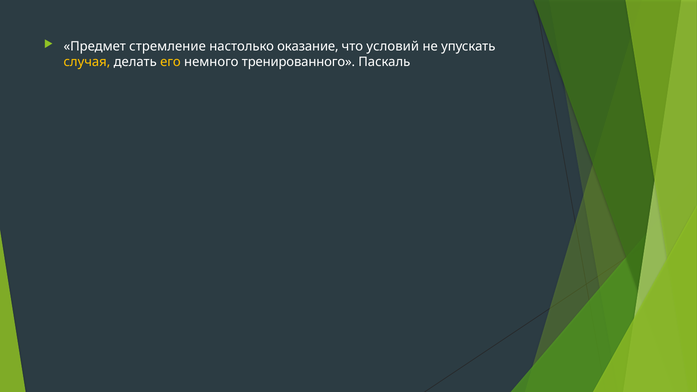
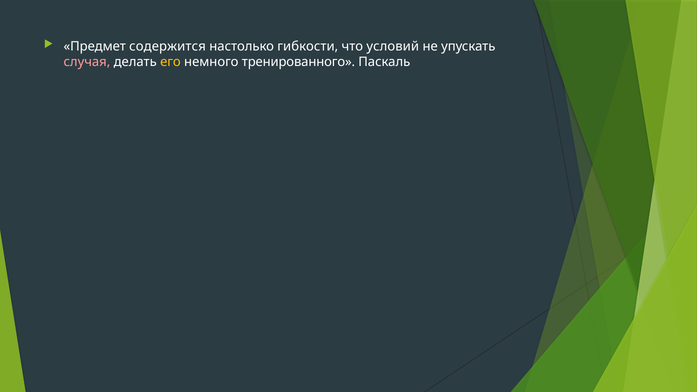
стремление: стремление -> содержится
оказание: оказание -> гибкости
случая colour: yellow -> pink
